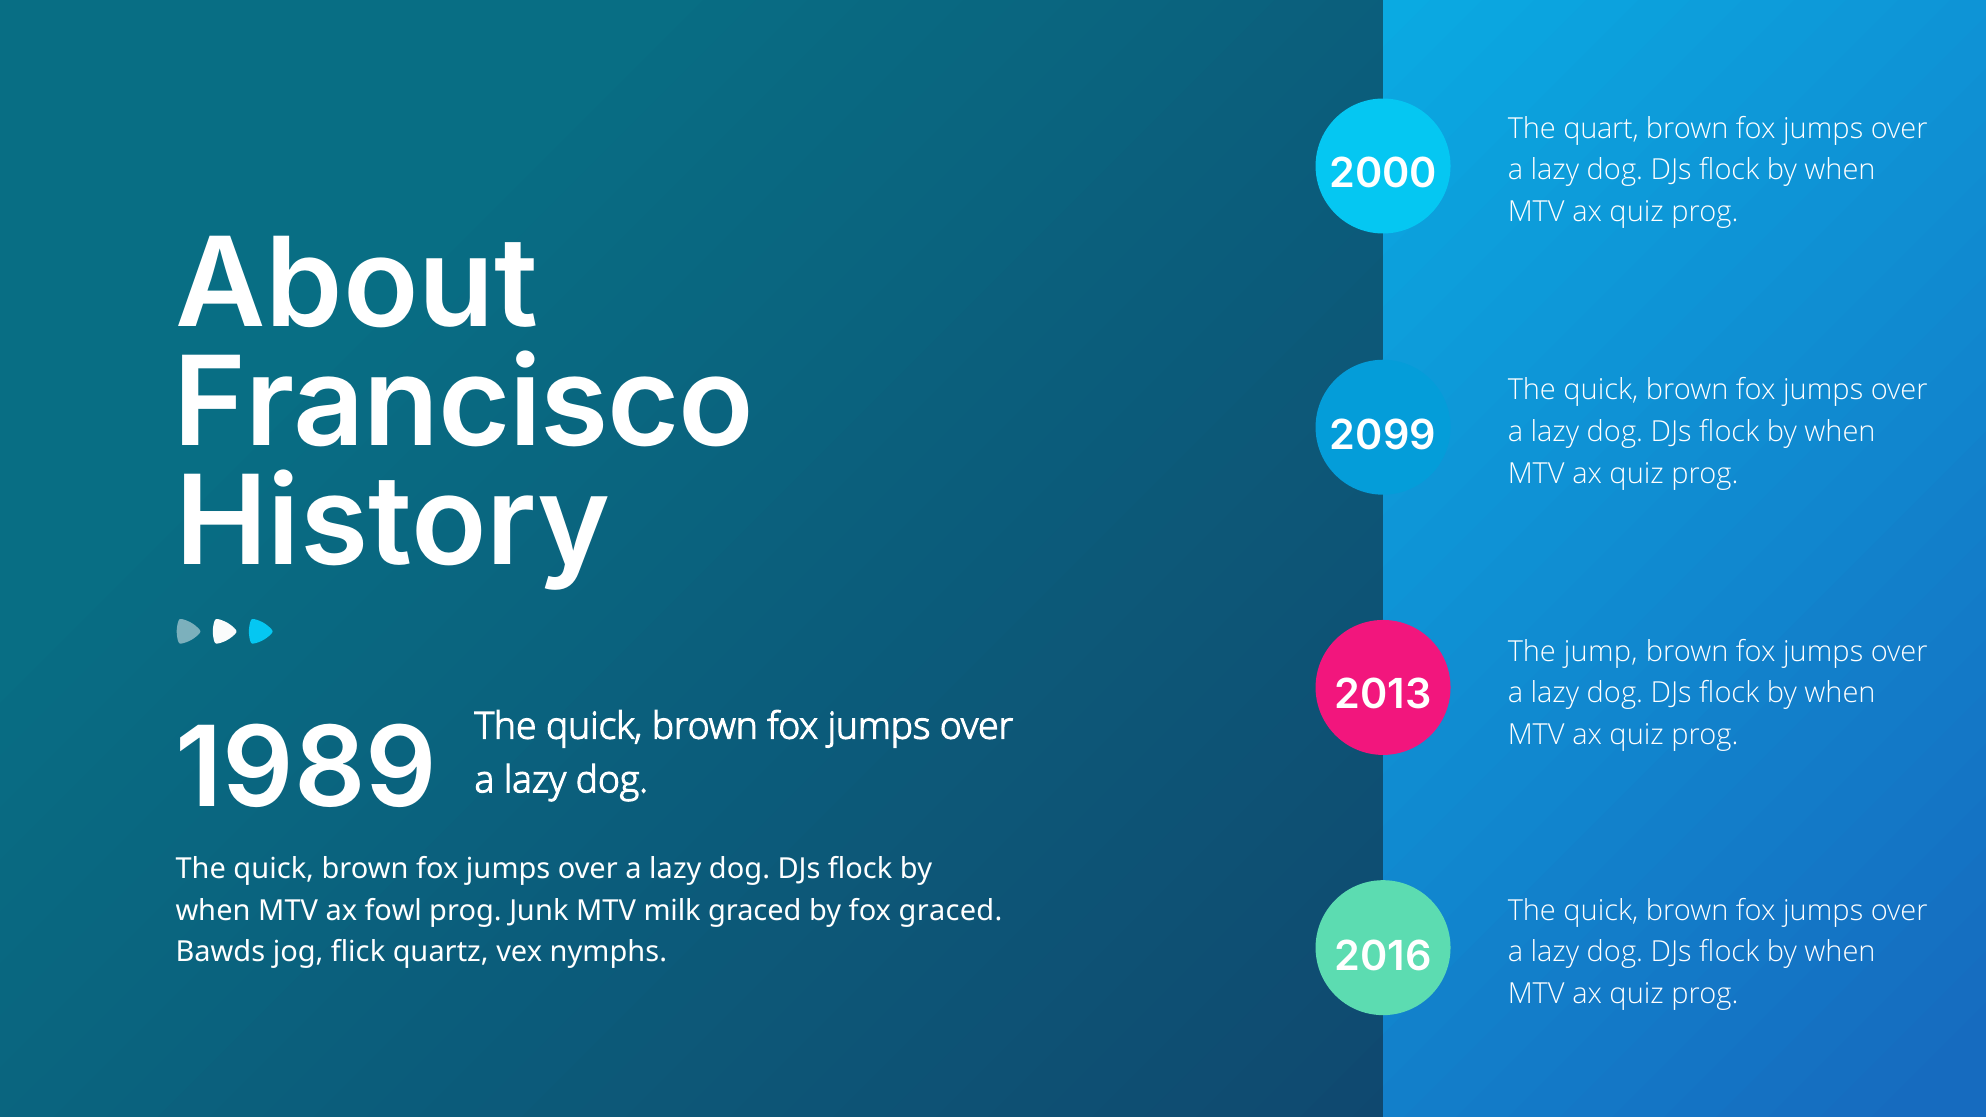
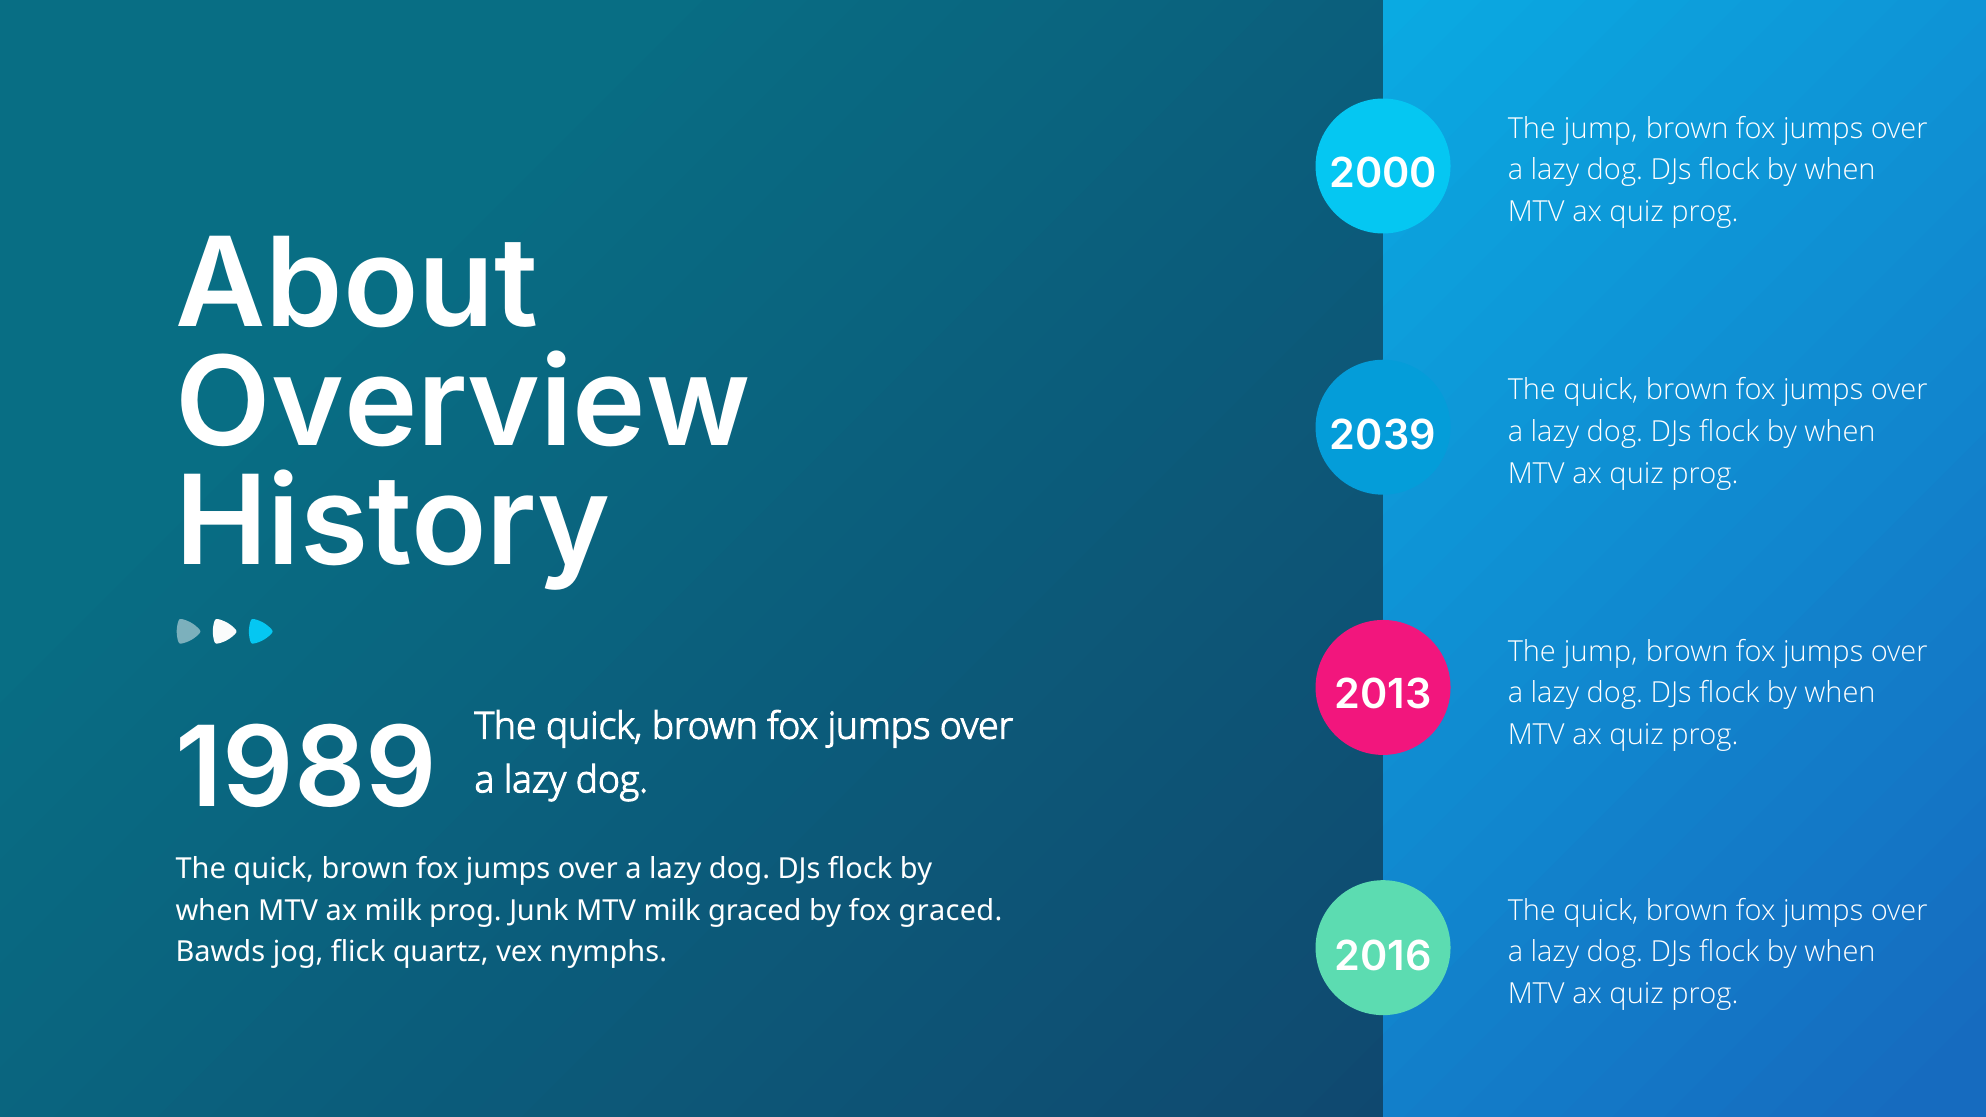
quart at (1601, 129): quart -> jump
Francisco: Francisco -> Overview
2099: 2099 -> 2039
ax fowl: fowl -> milk
